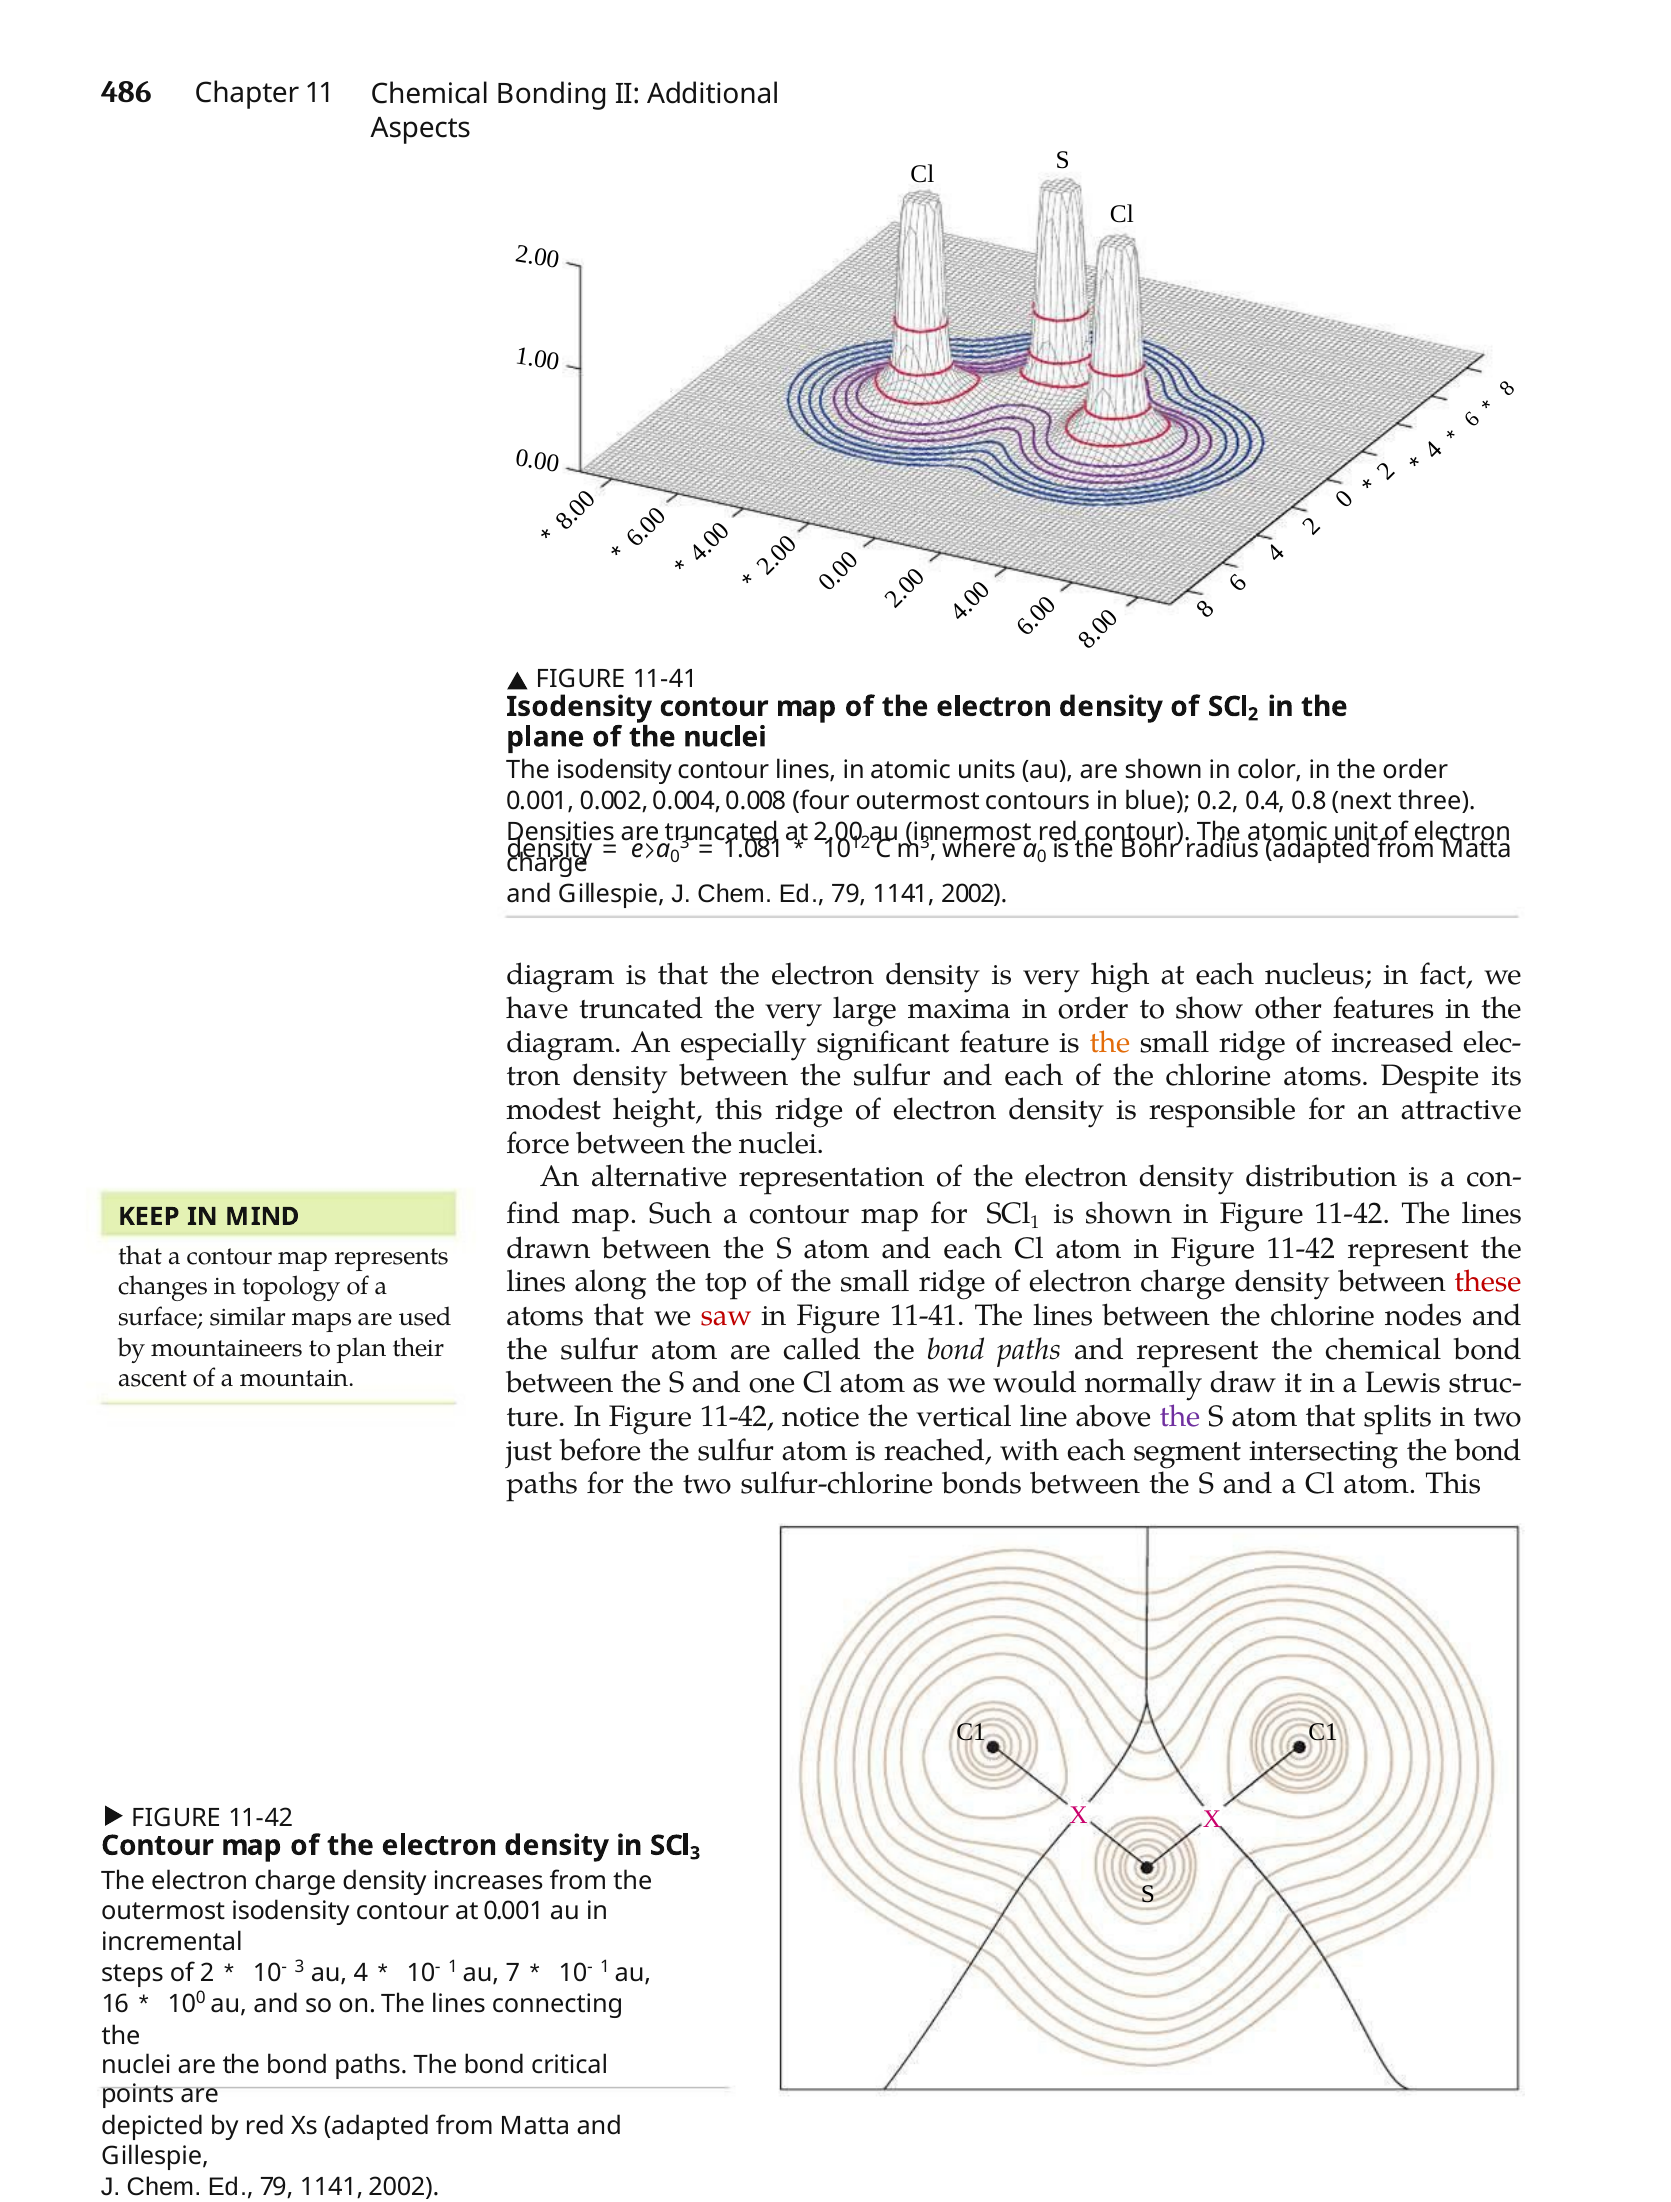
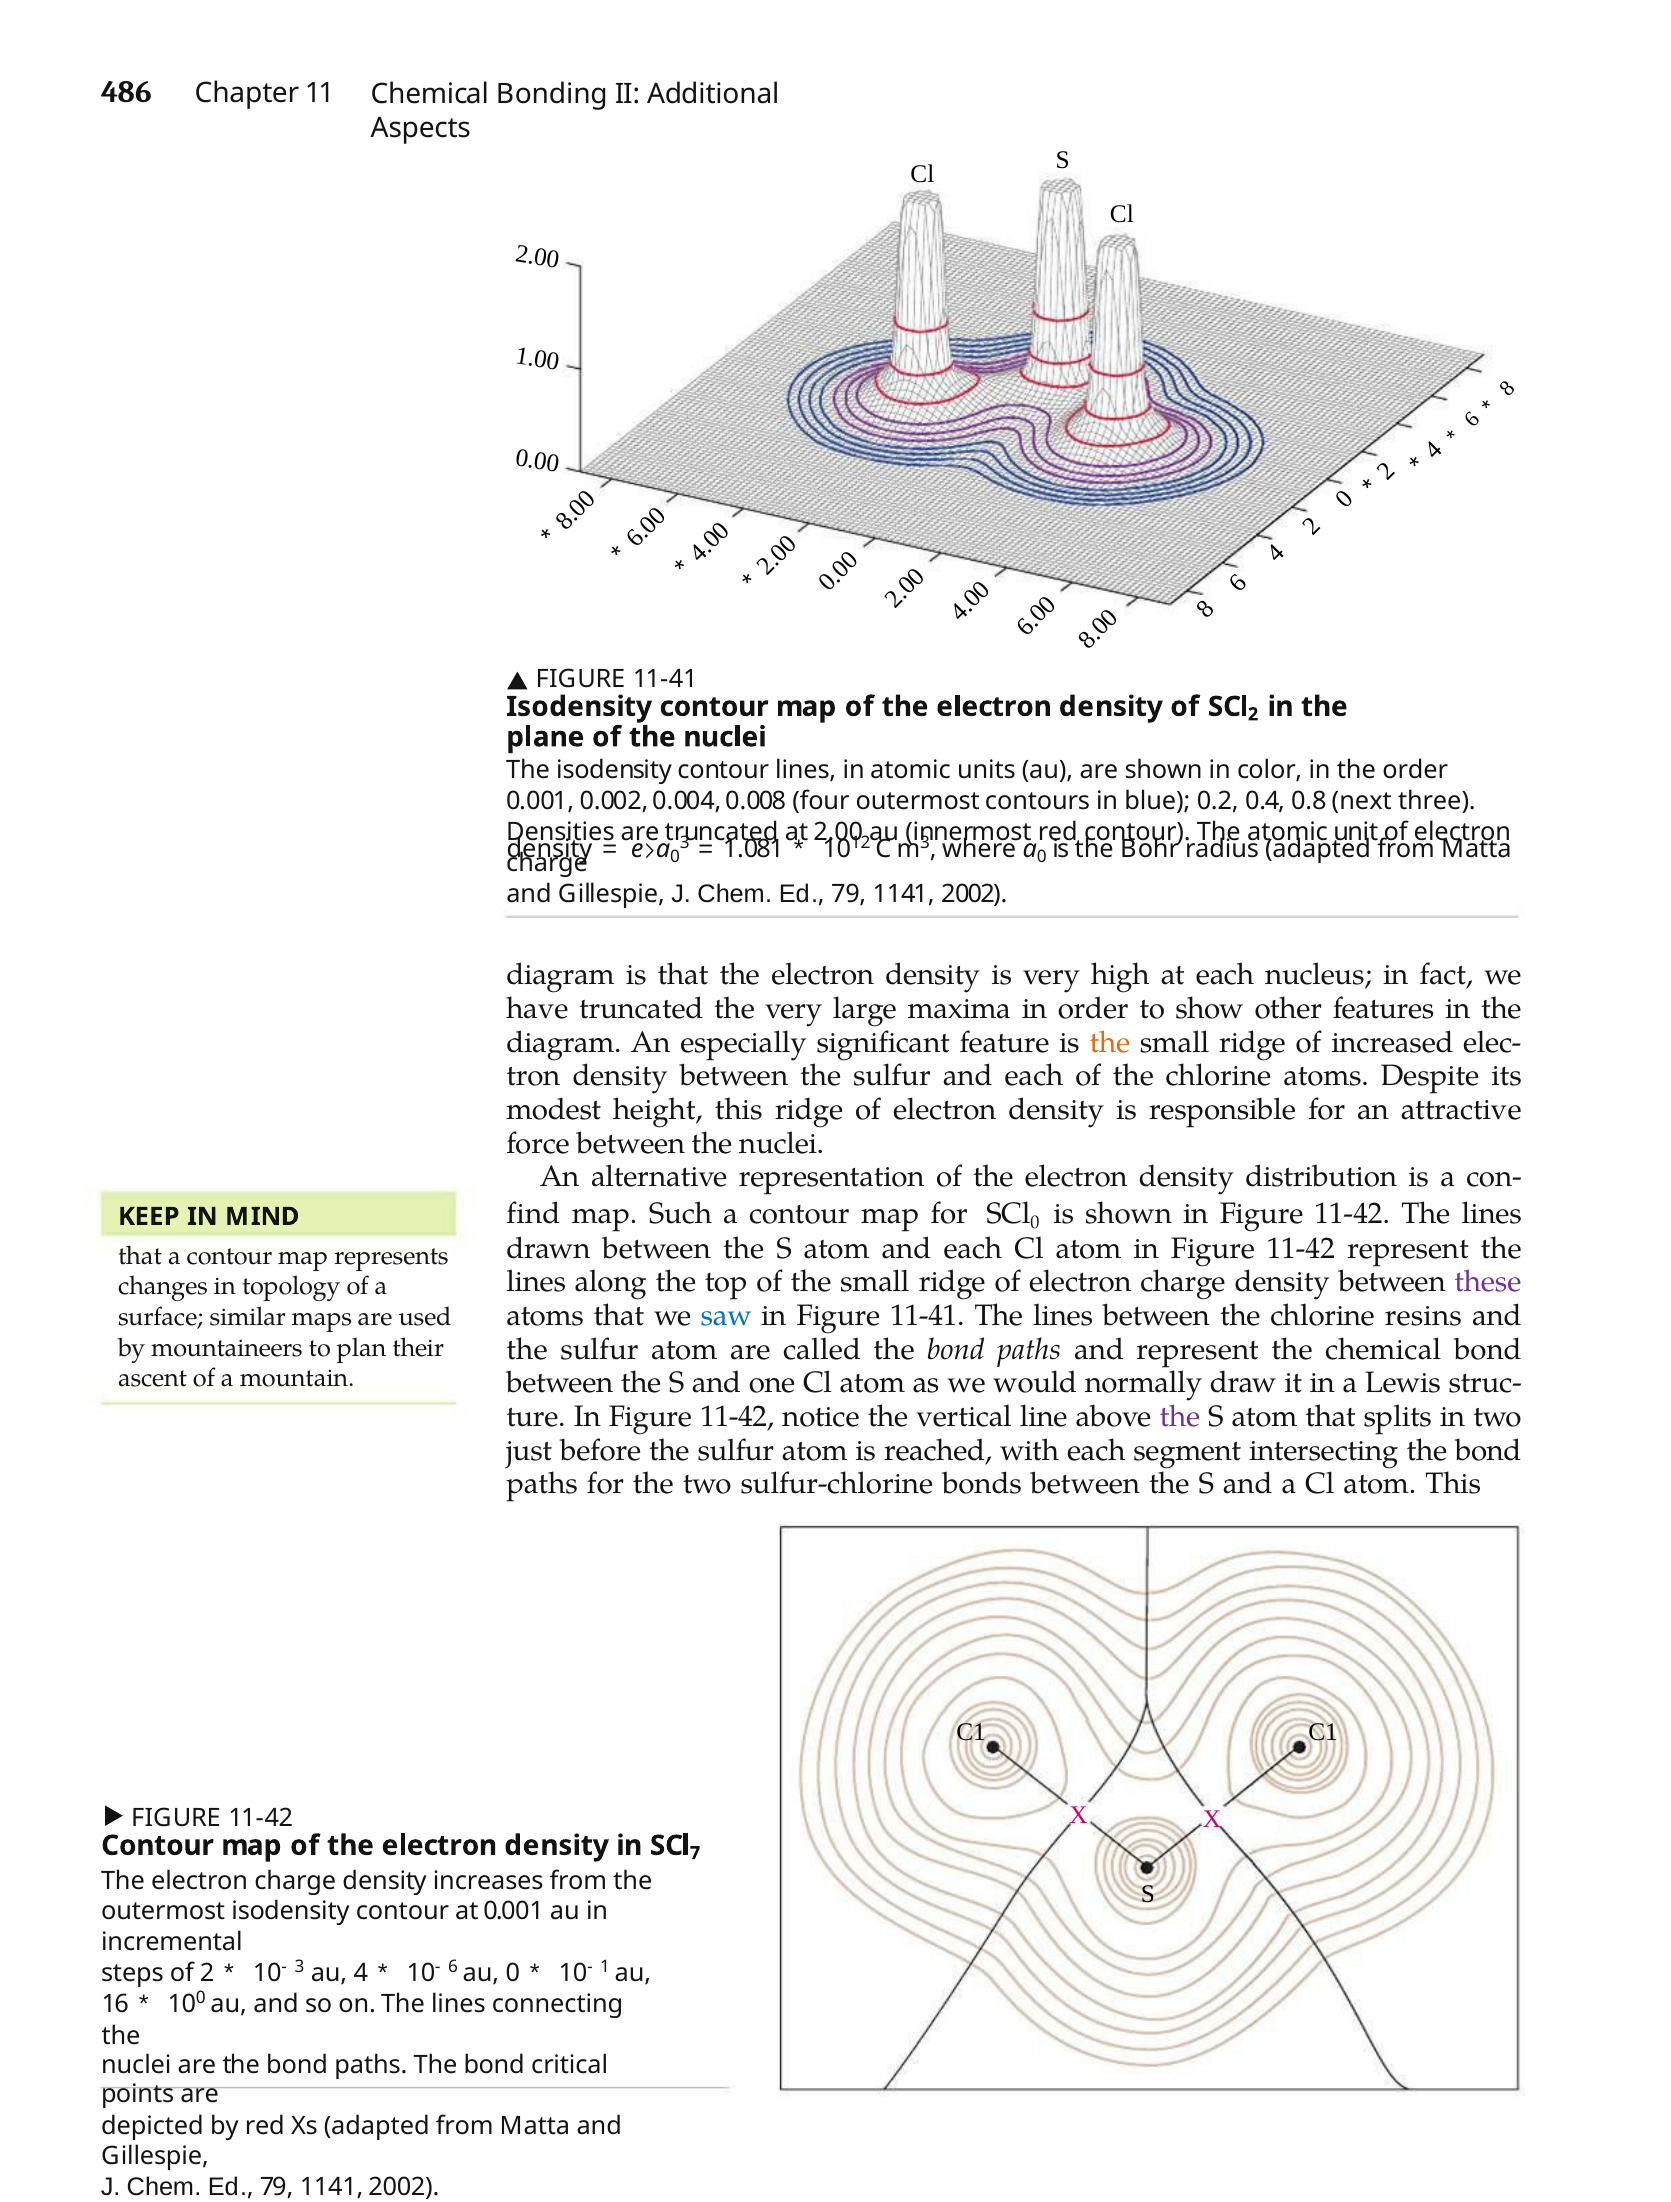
1 at (1035, 1223): 1 -> 0
these colour: red -> purple
saw colour: red -> blue
nodes: nodes -> resins
3 at (695, 1854): 3 -> 7
1 at (453, 1967): 1 -> 6
au 7: 7 -> 0
